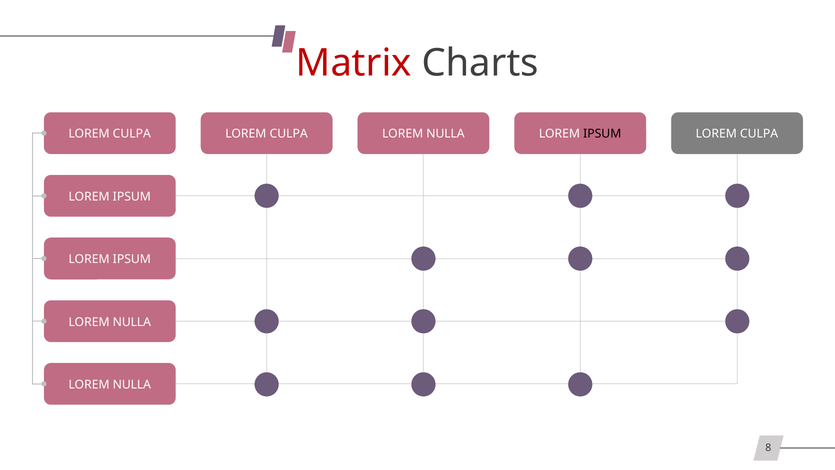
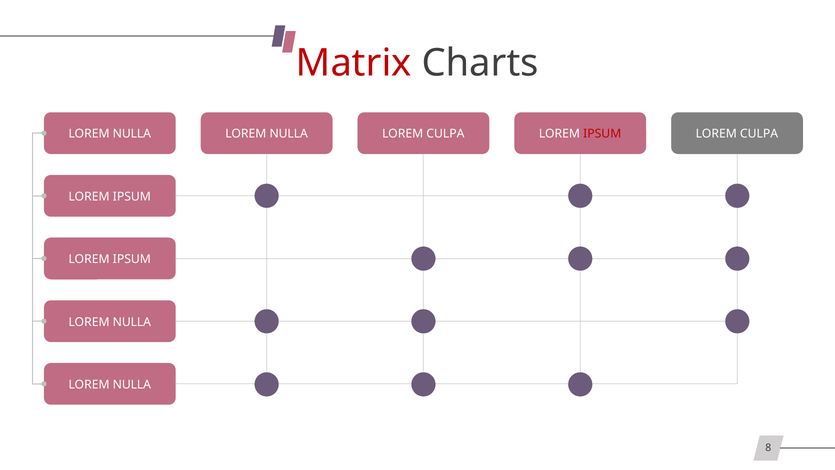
CULPA at (132, 134): CULPA -> NULLA
CULPA at (289, 134): CULPA -> NULLA
NULLA at (445, 134): NULLA -> CULPA
IPSUM at (602, 134) colour: black -> red
